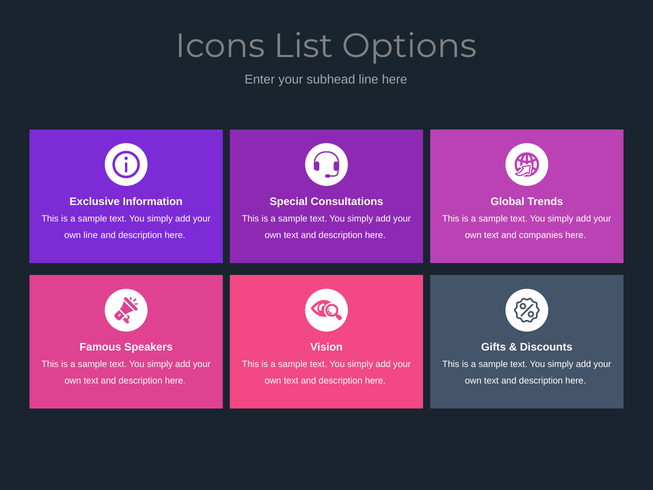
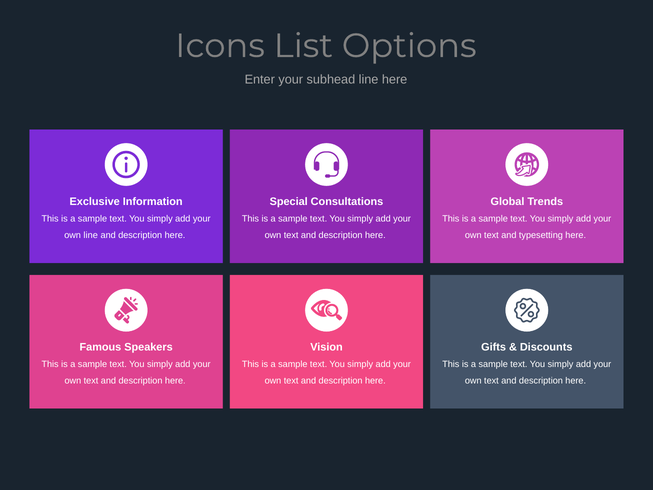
companies: companies -> typesetting
